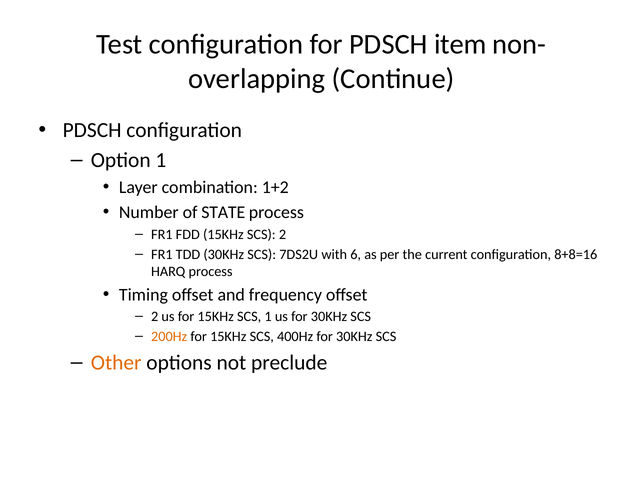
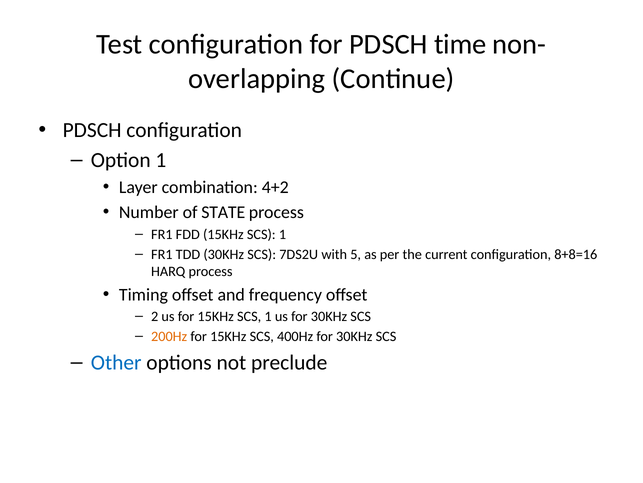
item: item -> time
1+2: 1+2 -> 4+2
FDD 15KHz SCS 2: 2 -> 1
6: 6 -> 5
Other colour: orange -> blue
